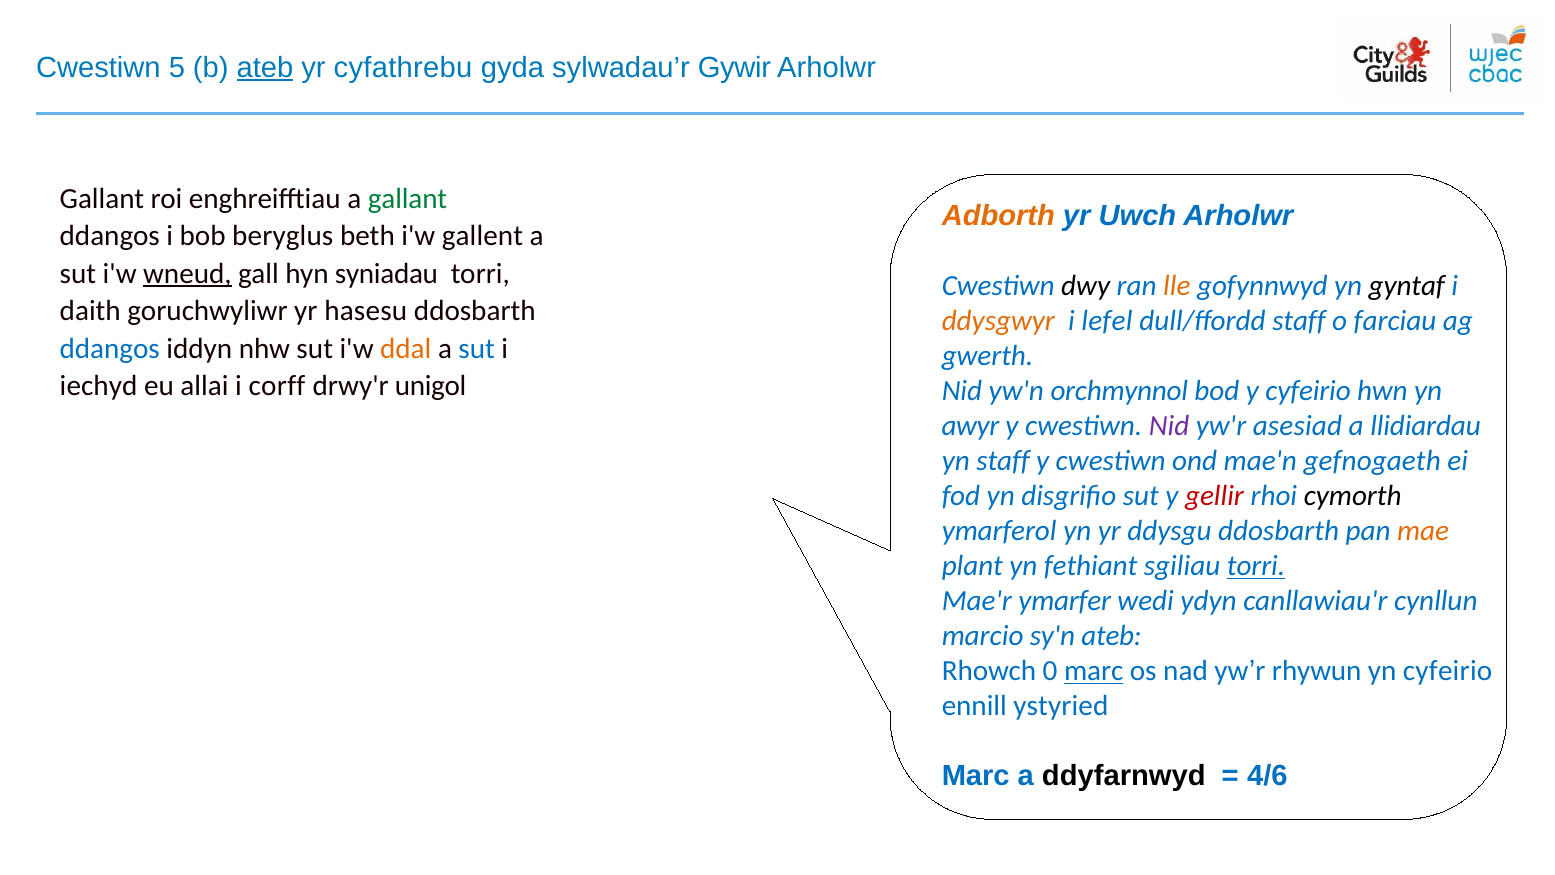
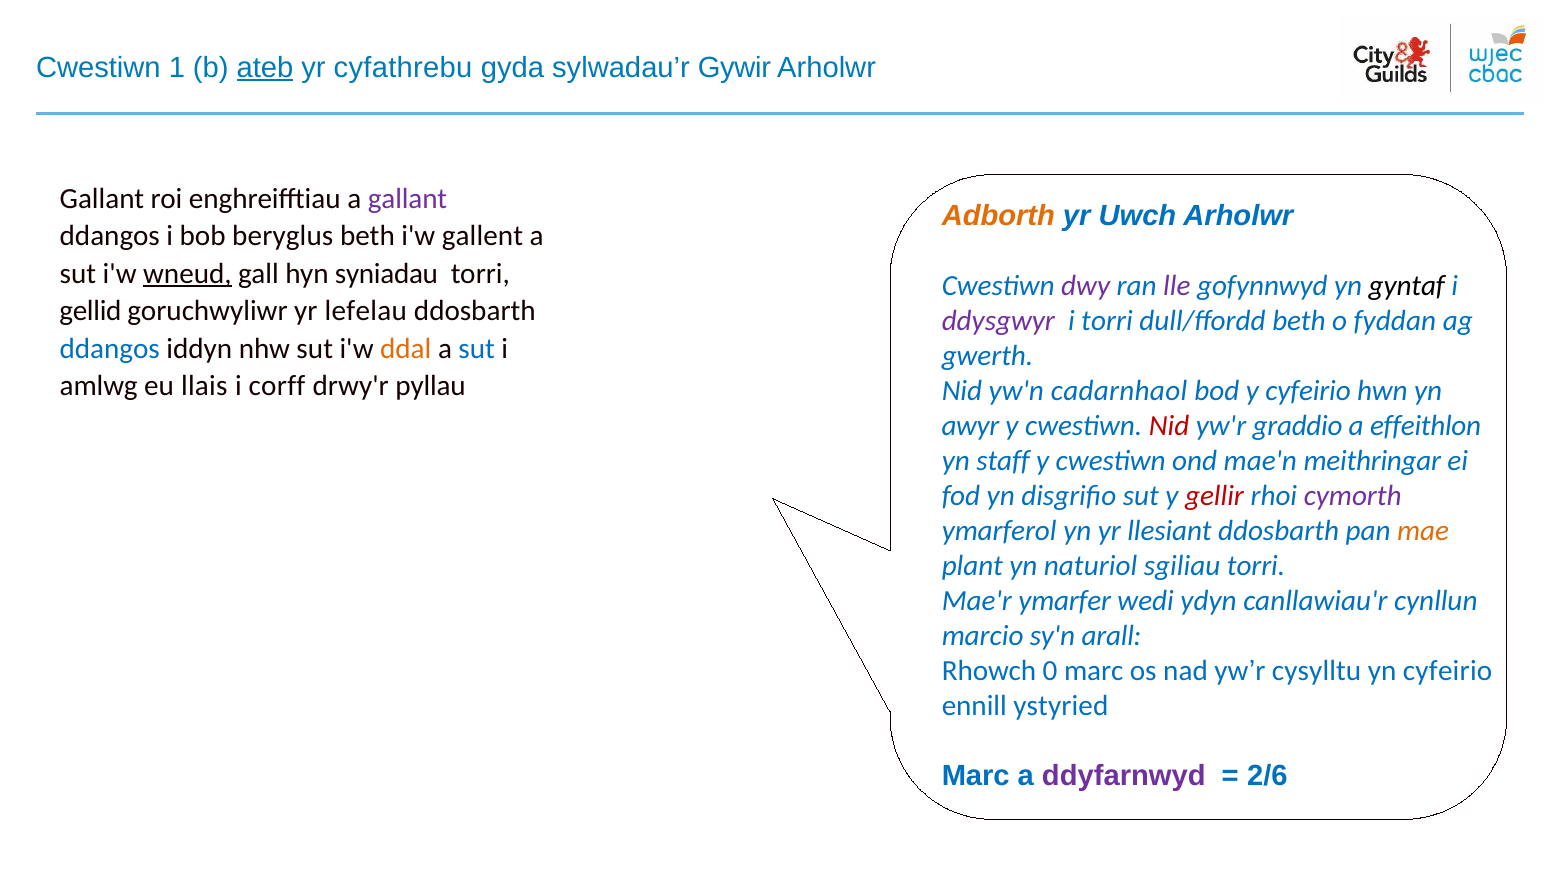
5: 5 -> 1
gallant at (408, 199) colour: green -> purple
dwy colour: black -> purple
lle colour: orange -> purple
daith: daith -> gellid
hasesu: hasesu -> lefelau
ddysgwyr colour: orange -> purple
i lefel: lefel -> torri
dull/ffordd staff: staff -> beth
farciau: farciau -> fyddan
iechyd: iechyd -> amlwg
allai: allai -> llais
unigol: unigol -> pyllau
orchmynnol: orchmynnol -> cadarnhaol
Nid at (1169, 426) colour: purple -> red
asesiad: asesiad -> graddio
llidiardau: llidiardau -> effeithlon
gefnogaeth: gefnogaeth -> meithringar
cymorth colour: black -> purple
ddysgu: ddysgu -> llesiant
fethiant: fethiant -> naturiol
torri at (1256, 566) underline: present -> none
sy'n ateb: ateb -> arall
marc at (1094, 671) underline: present -> none
rhywun: rhywun -> cysylltu
ddyfarnwyd colour: black -> purple
4/6: 4/6 -> 2/6
